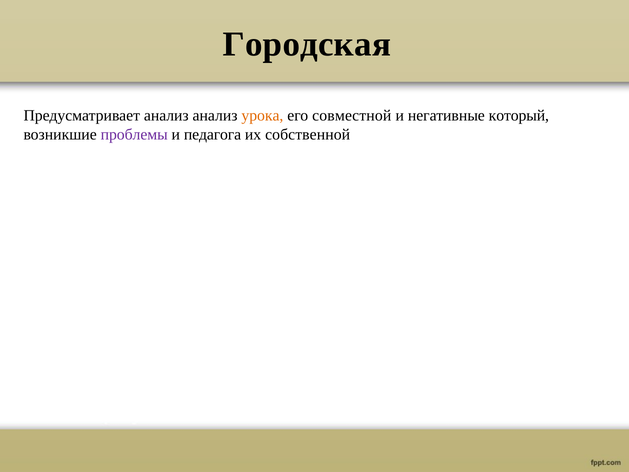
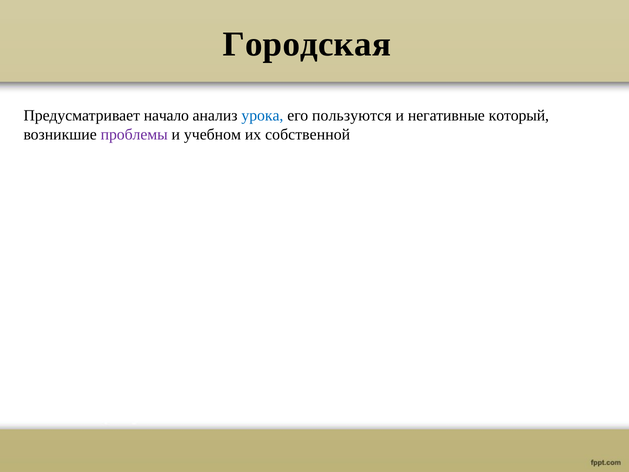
Предусматривает анализ: анализ -> начало
урока colour: orange -> blue
совместной: совместной -> пользуются
педагога: педагога -> учебном
